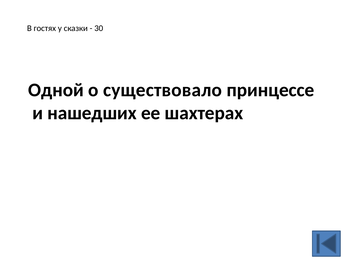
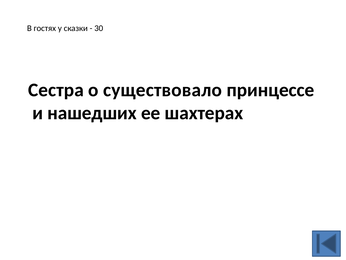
Одной: Одной -> Сестра
